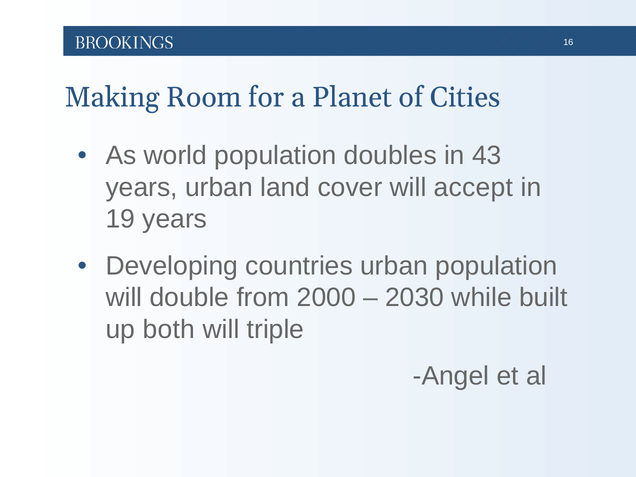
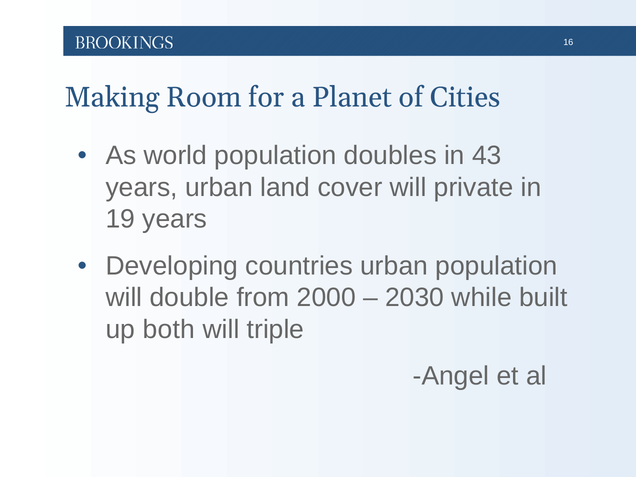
accept: accept -> private
